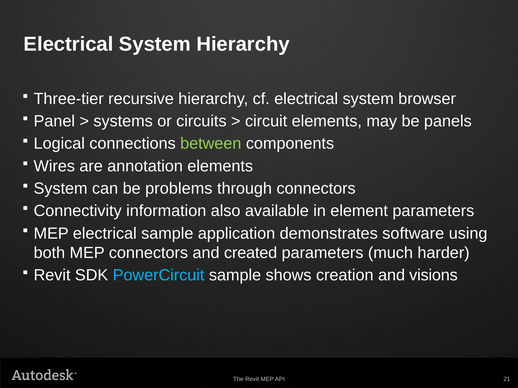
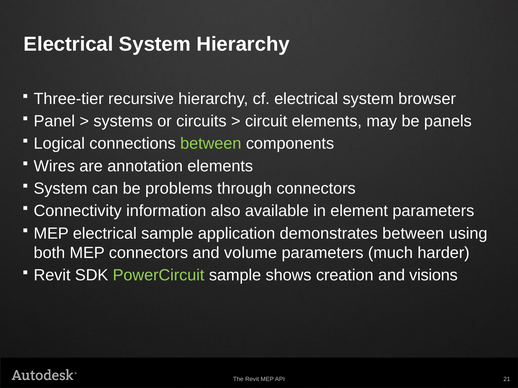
demonstrates software: software -> between
created: created -> volume
PowerCircuit colour: light blue -> light green
